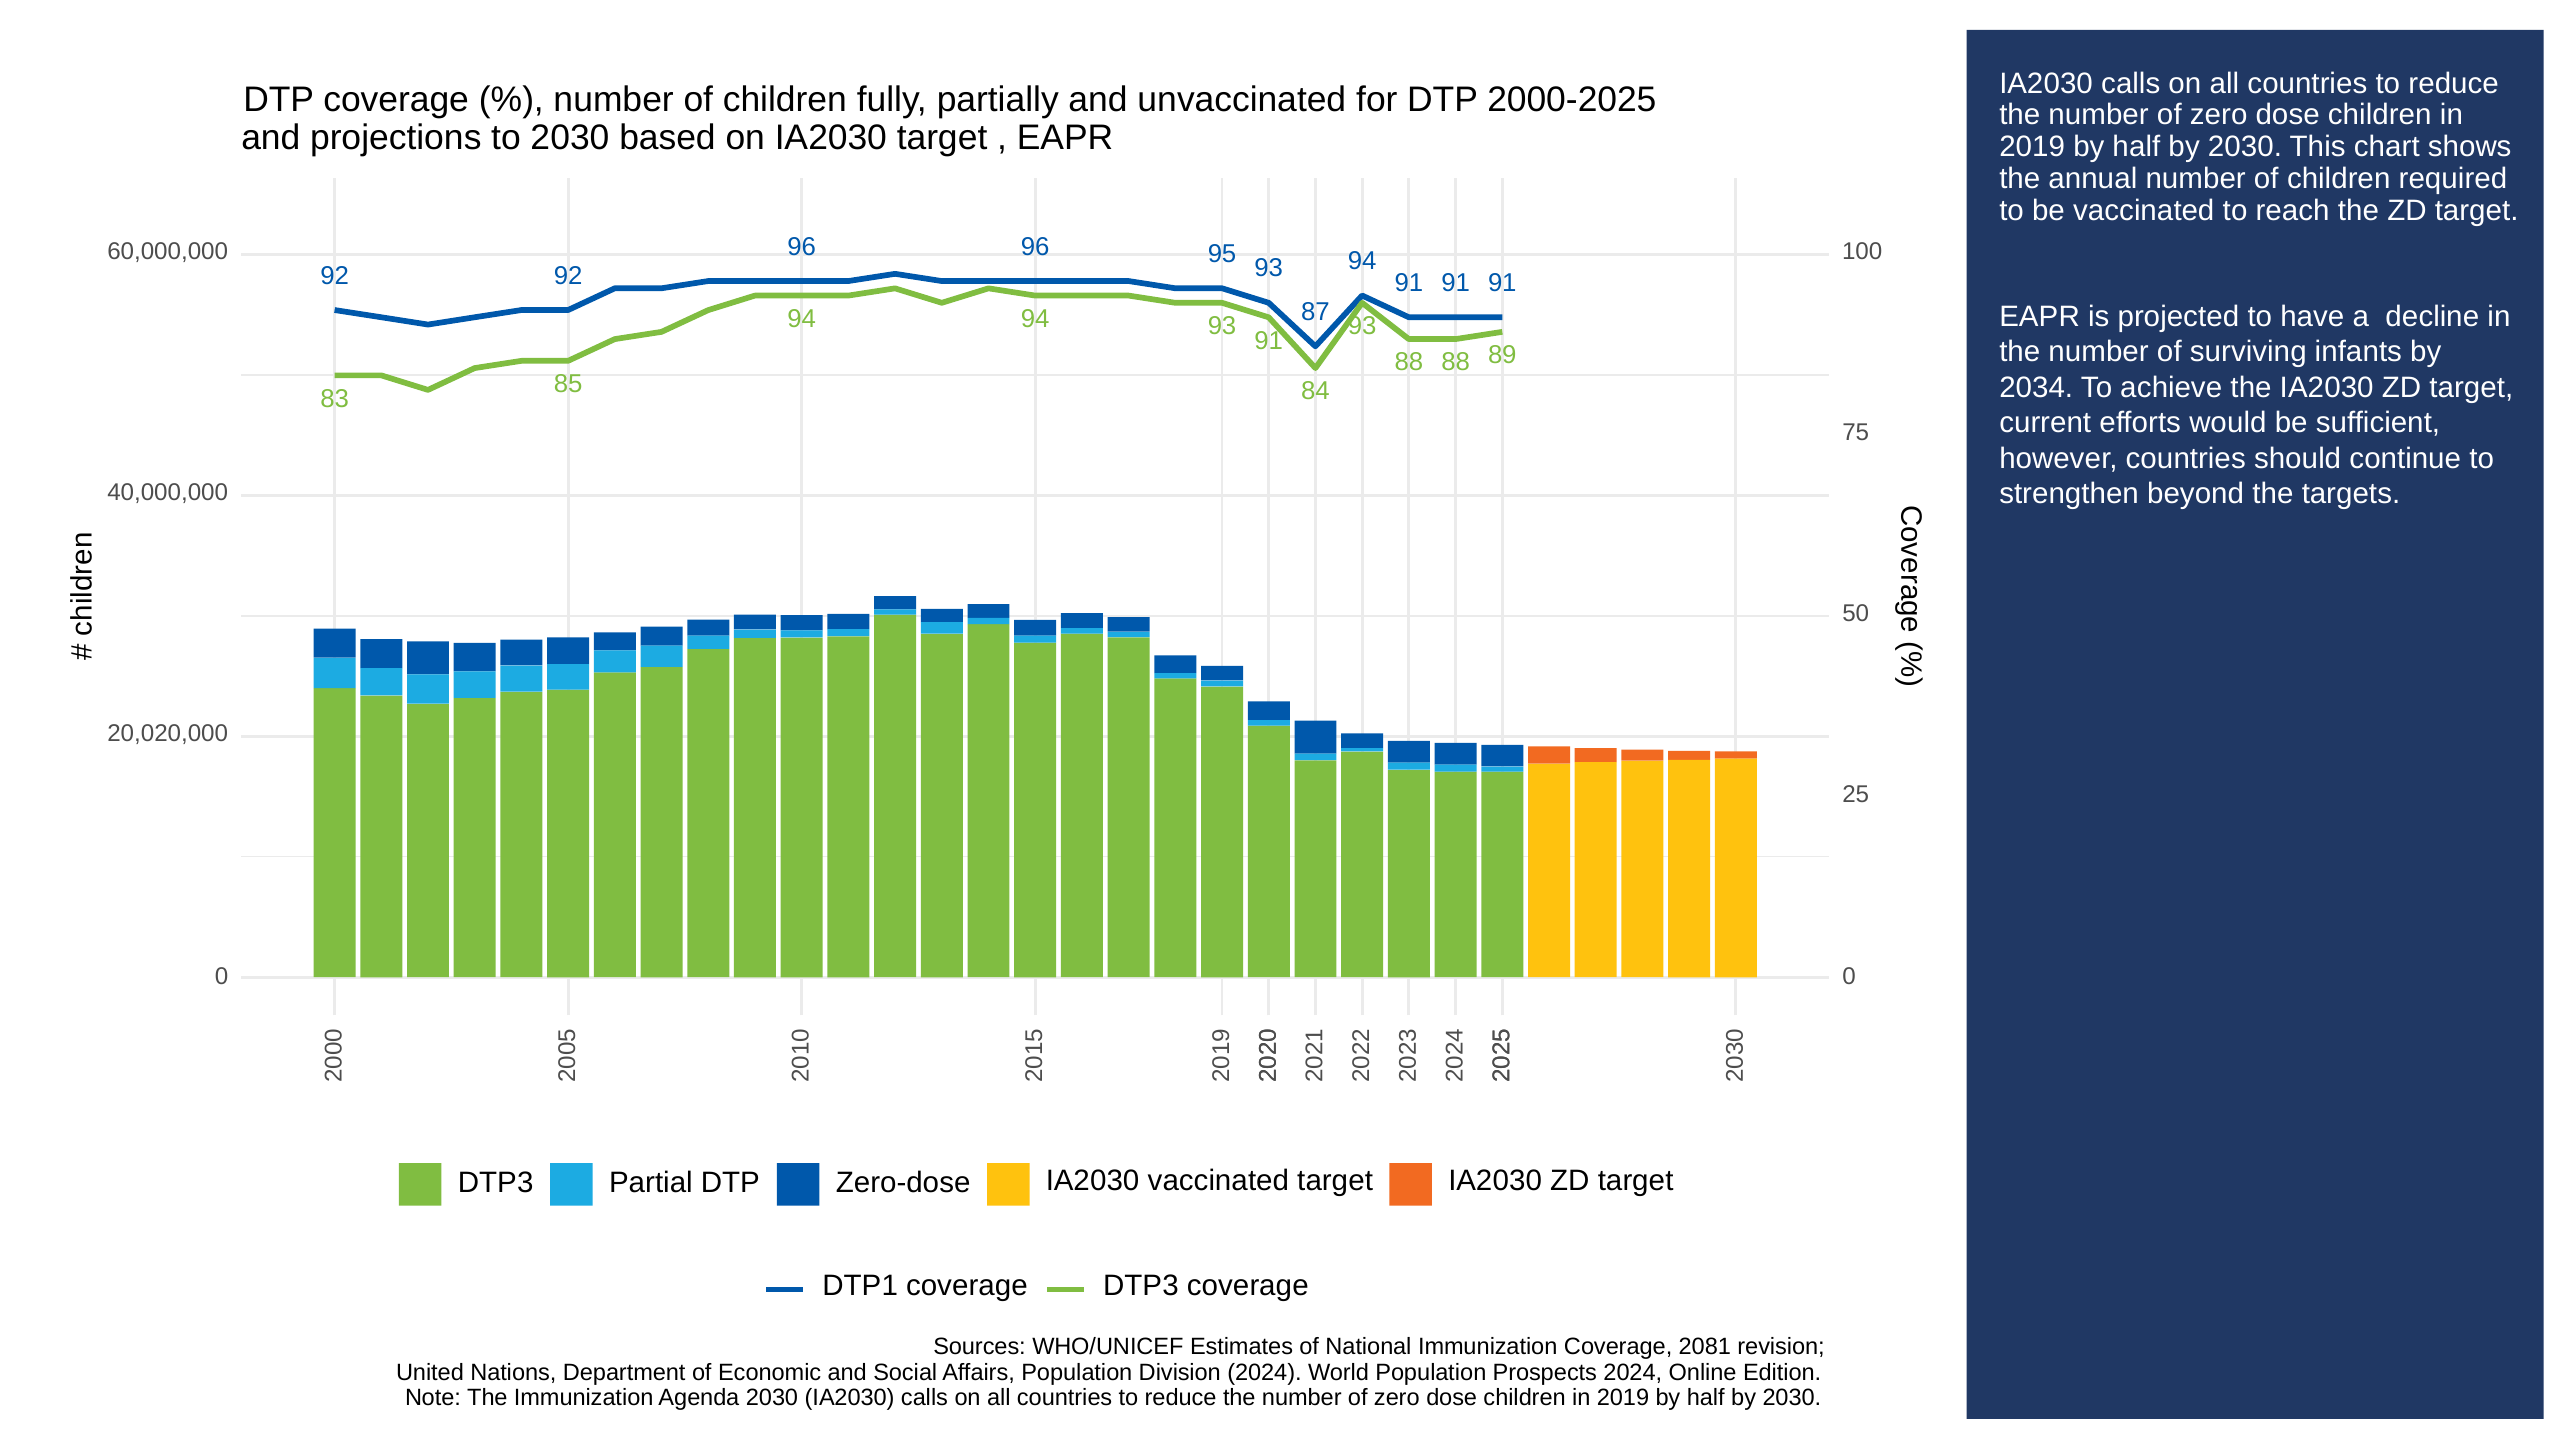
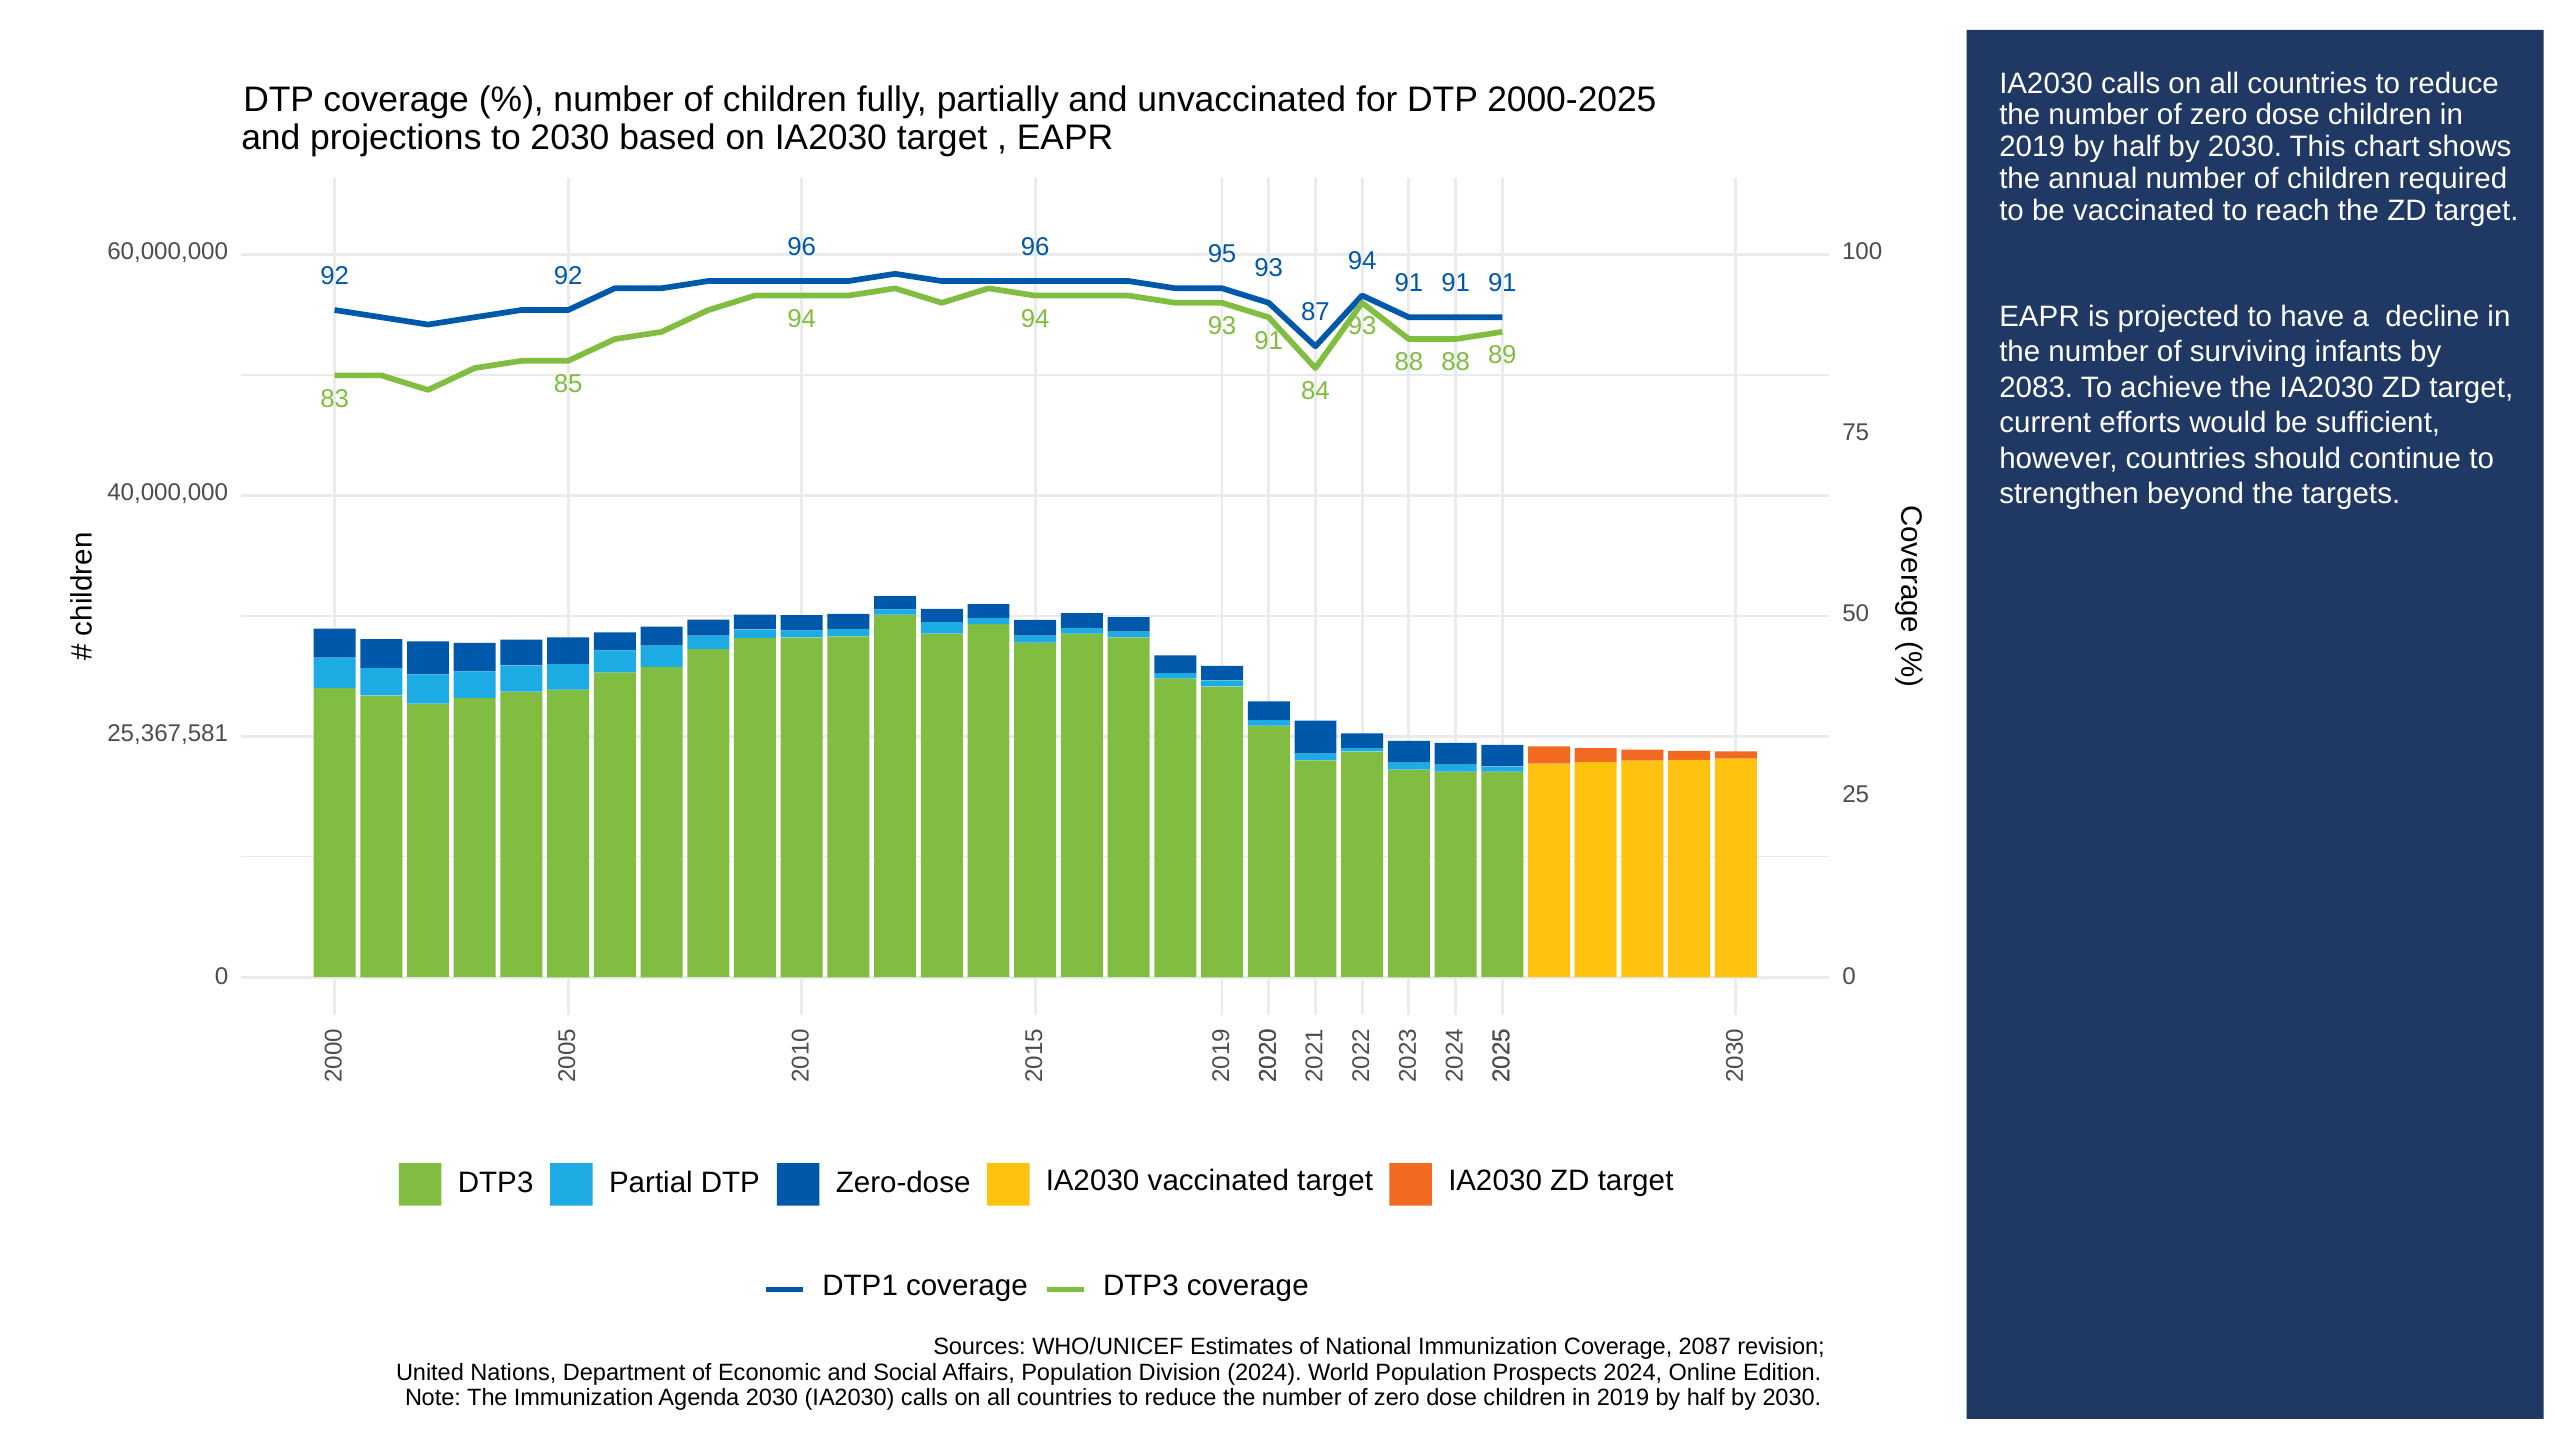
2034: 2034 -> 2083
20,020,000: 20,020,000 -> 25,367,581
2081: 2081 -> 2087
